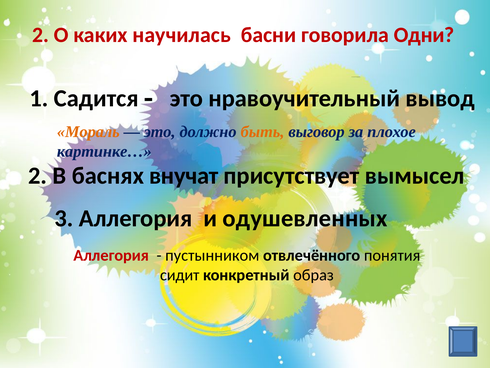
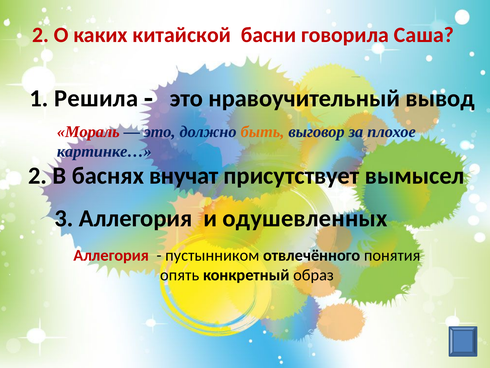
научилась: научилась -> китайской
Одни: Одни -> Саша
Садится: Садится -> Решила
Мораль colour: orange -> red
сидит: сидит -> опять
